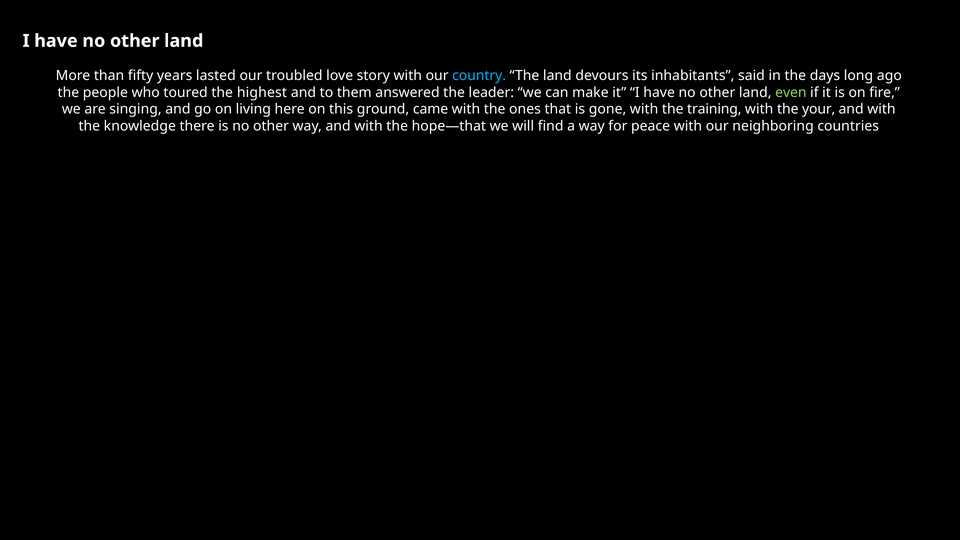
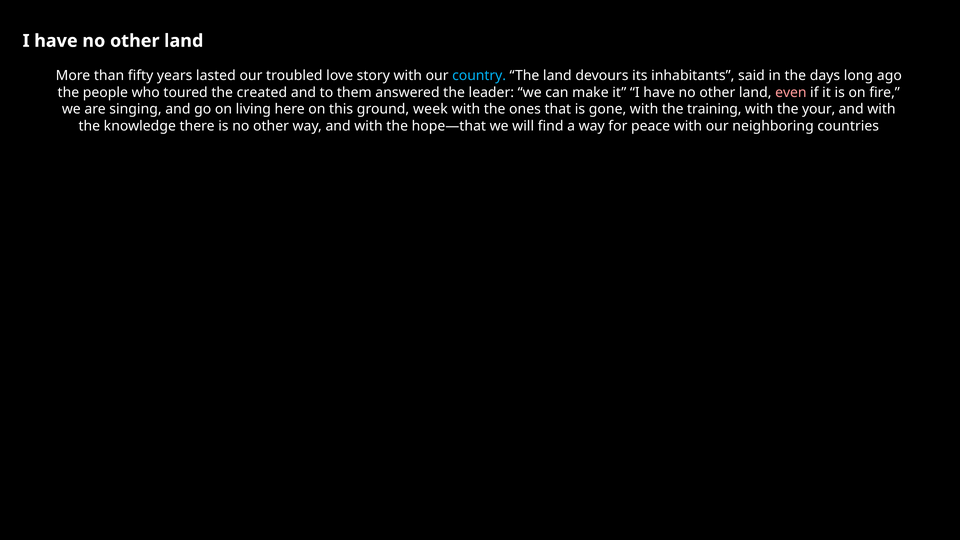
highest: highest -> created
even colour: light green -> pink
came: came -> week
